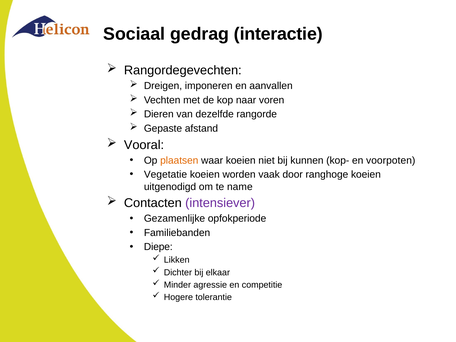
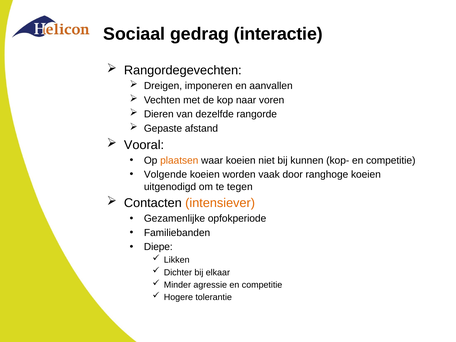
kop- en voorpoten: voorpoten -> competitie
Vegetatie: Vegetatie -> Volgende
name: name -> tegen
intensiever colour: purple -> orange
